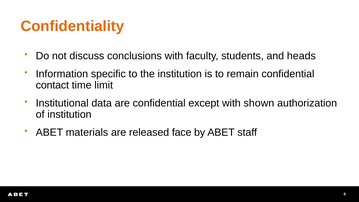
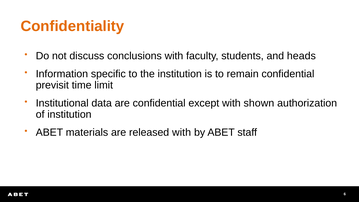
contact: contact -> previsit
released face: face -> with
